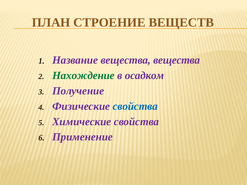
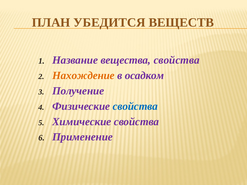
СТРОЕНИЕ: СТРОЕНИЕ -> УБЕДИТСЯ
вещества вещества: вещества -> свойства
Нахождение colour: green -> orange
